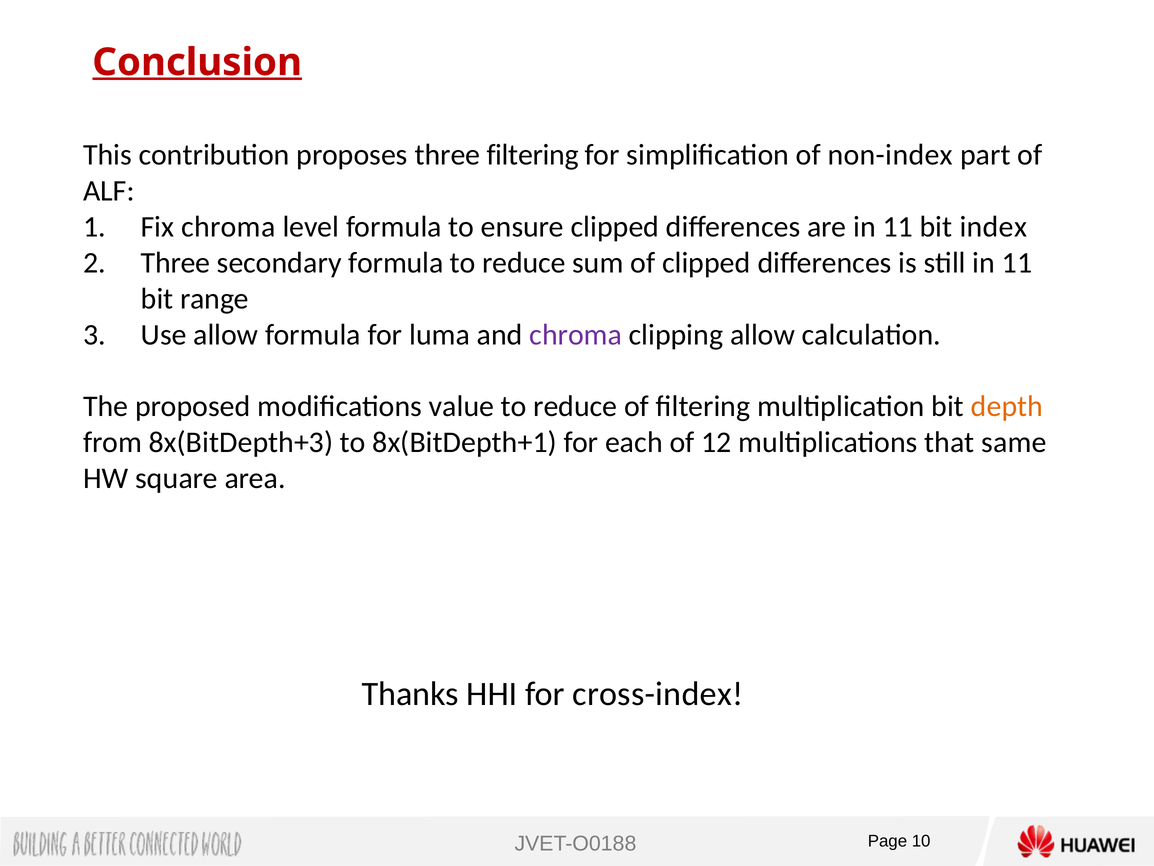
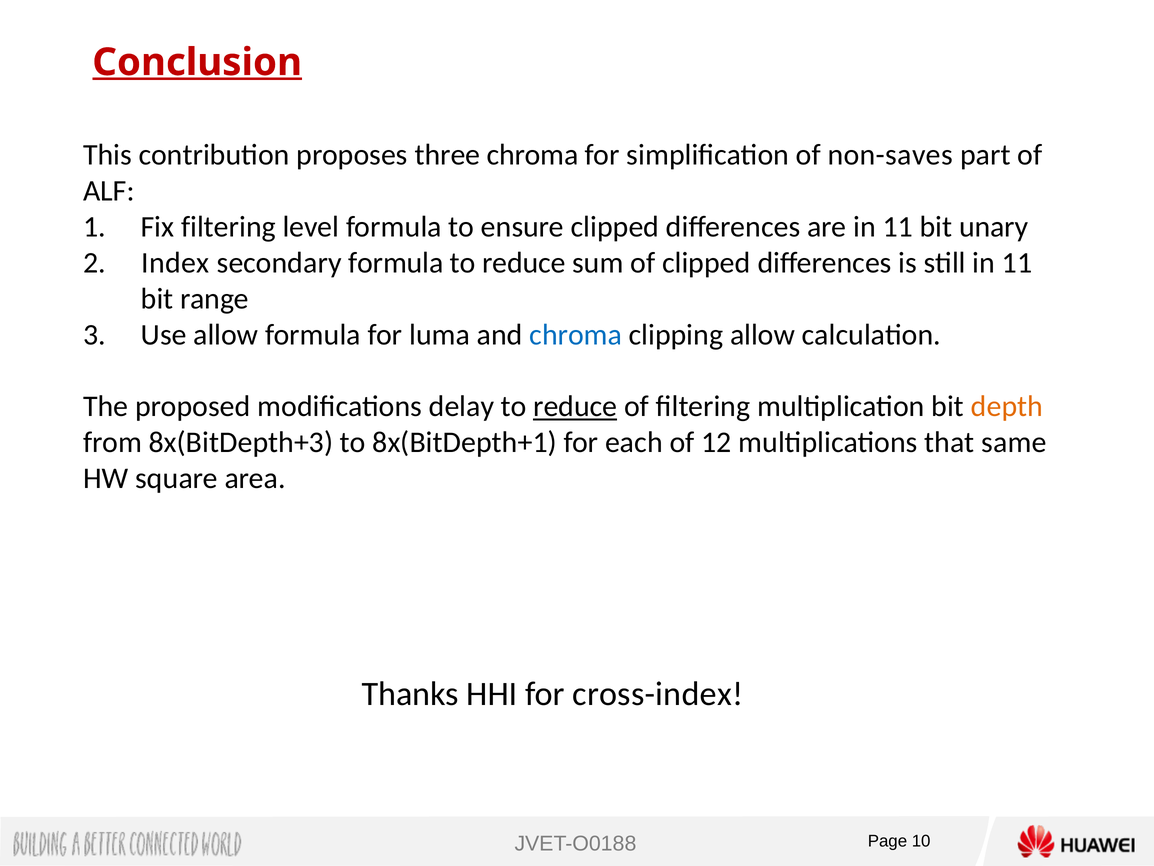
three filtering: filtering -> chroma
non-index: non-index -> non-saves
Fix chroma: chroma -> filtering
index: index -> unary
Three at (176, 263): Three -> Index
chroma at (576, 335) colour: purple -> blue
value: value -> delay
reduce at (575, 406) underline: none -> present
